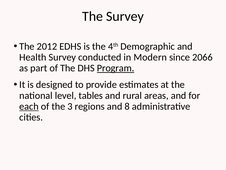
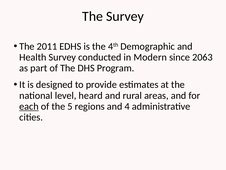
2012: 2012 -> 2011
2066: 2066 -> 2063
Program underline: present -> none
tables: tables -> heard
3: 3 -> 5
8: 8 -> 4
